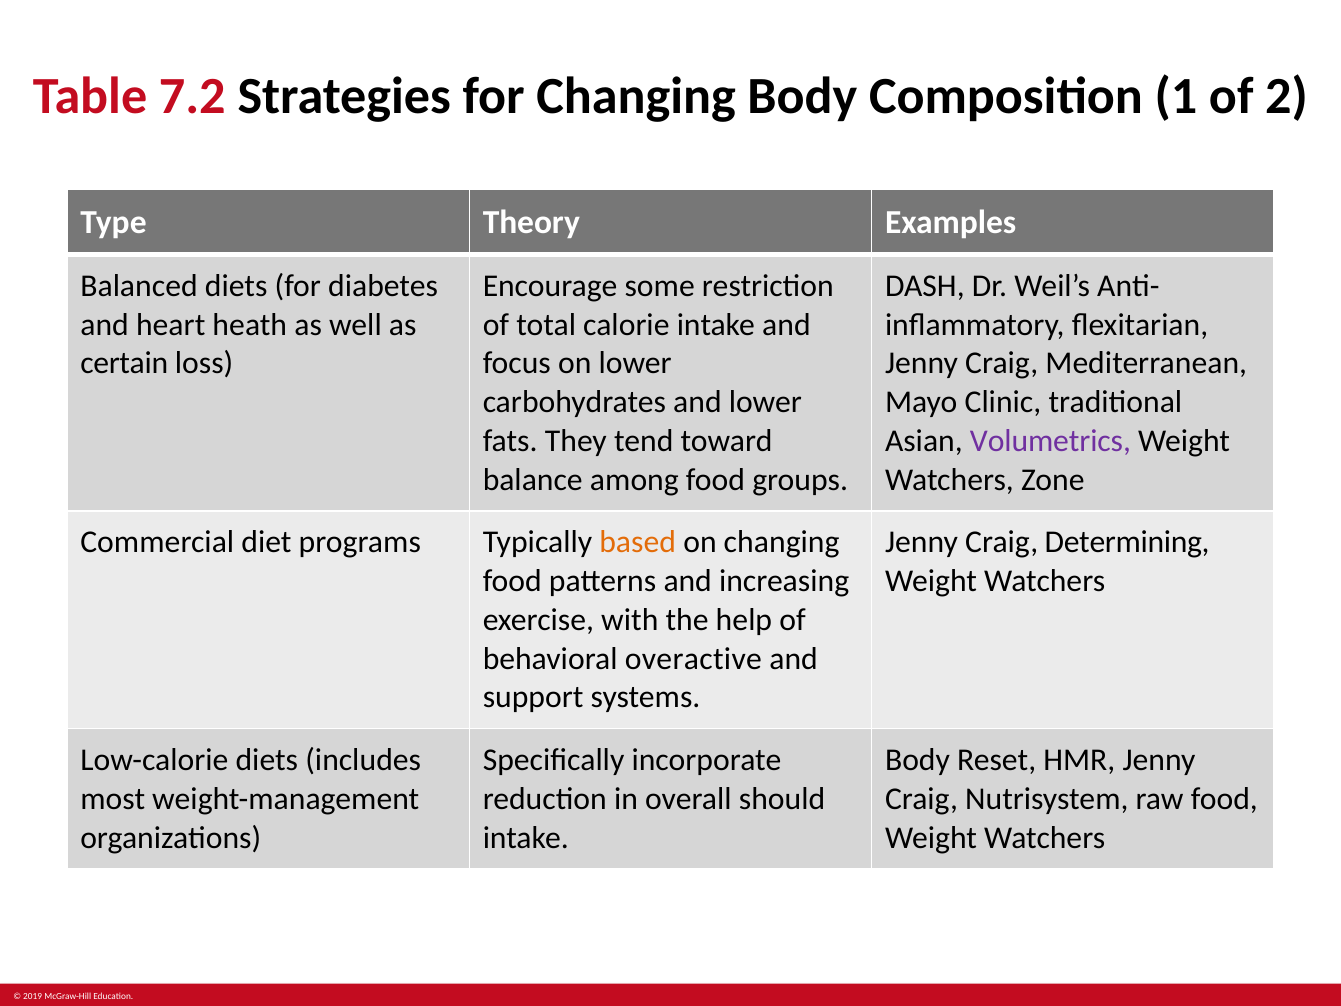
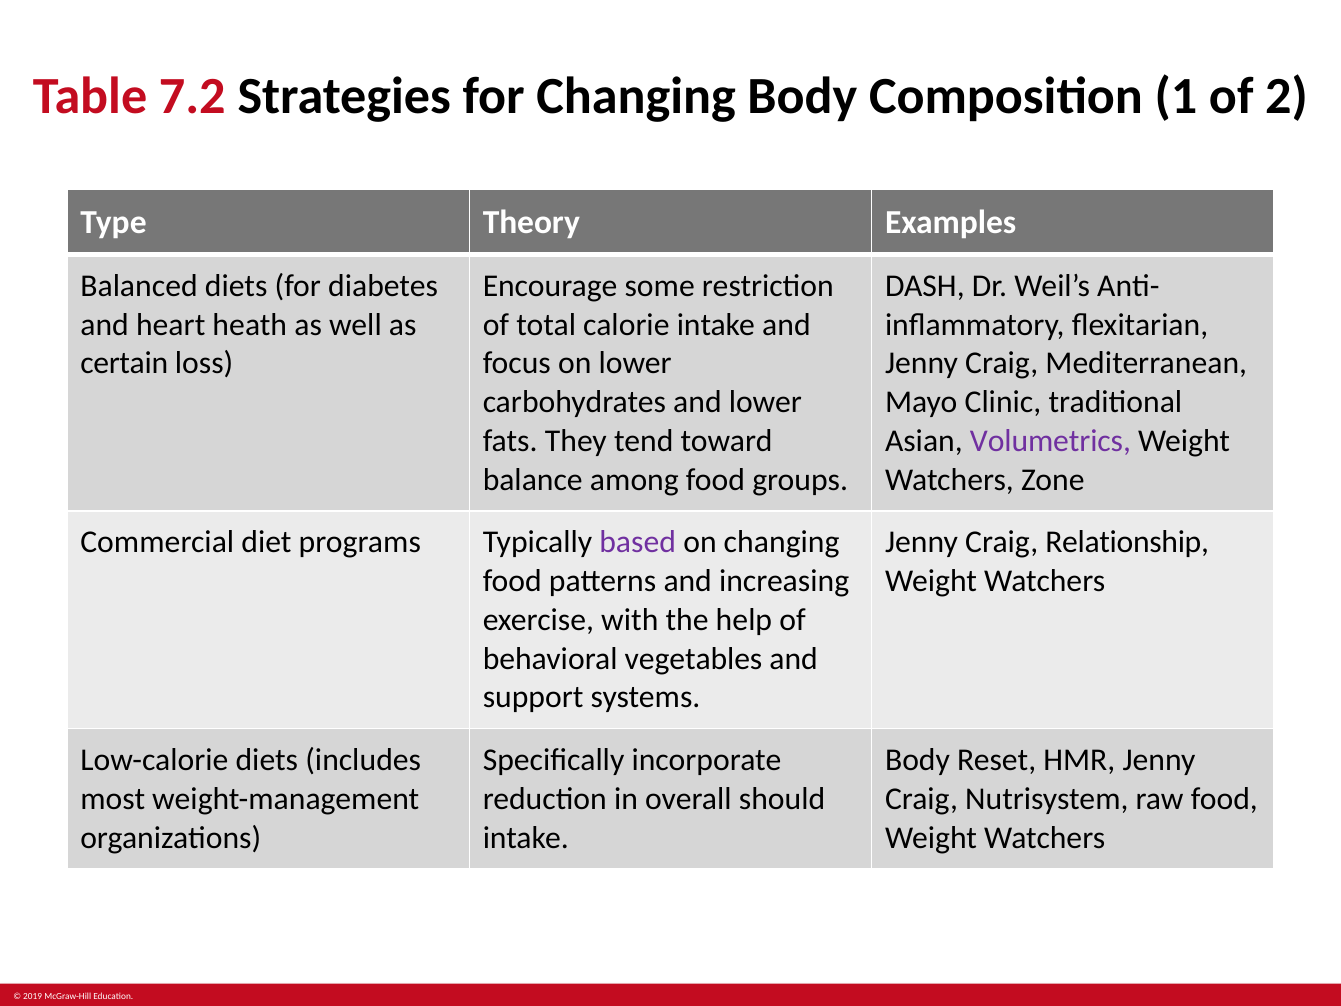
based colour: orange -> purple
Determining: Determining -> Relationship
overactive: overactive -> vegetables
